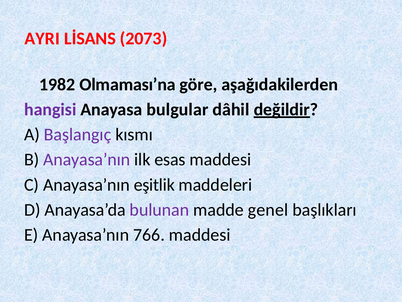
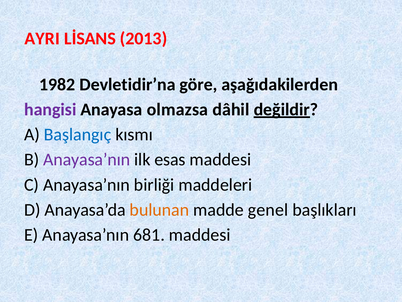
2073: 2073 -> 2013
Olmaması’na: Olmaması’na -> Devletidir’na
bulgular: bulgular -> olmazsa
Başlangıç colour: purple -> blue
eşitlik: eşitlik -> birliği
bulunan colour: purple -> orange
766: 766 -> 681
